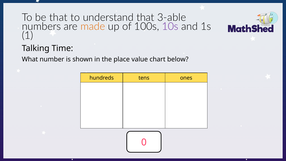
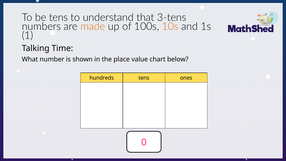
be that: that -> tens
3-able: 3-able -> 3-tens
10s colour: purple -> orange
